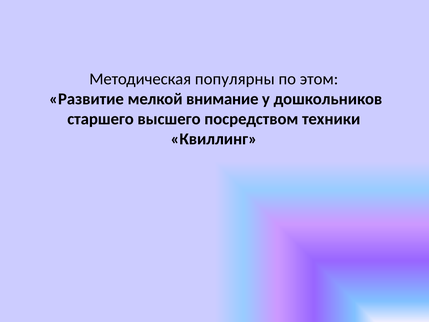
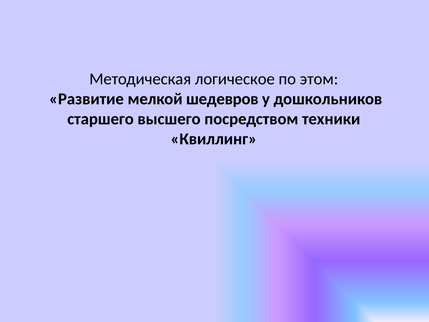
популярны: популярны -> логическое
внимание: внимание -> шедевров
